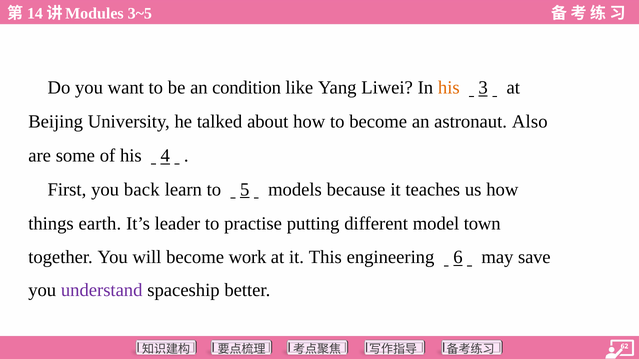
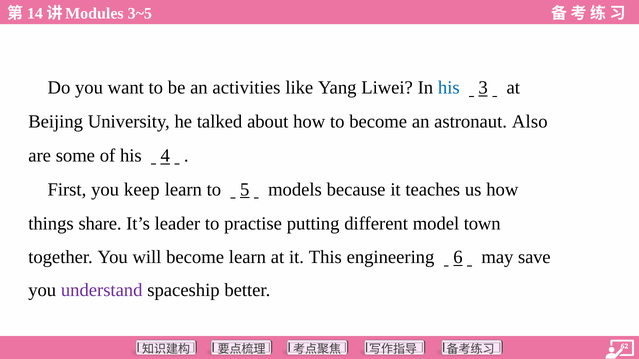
condition: condition -> activities
his at (449, 88) colour: orange -> blue
back: back -> keep
earth: earth -> share
become work: work -> learn
